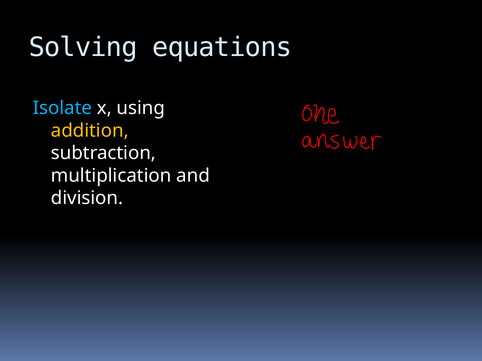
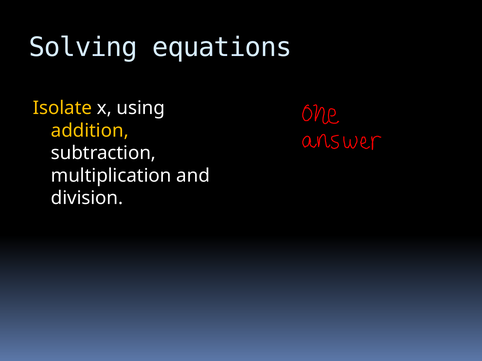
Isolate colour: light blue -> yellow
